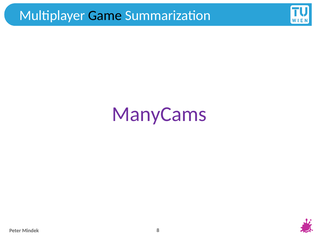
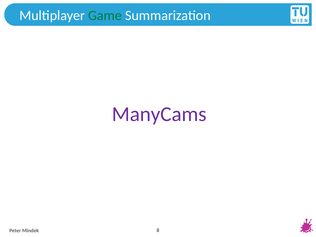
Game colour: black -> green
